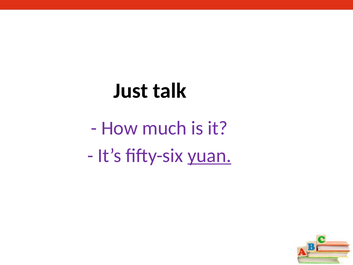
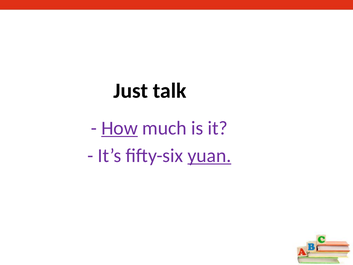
How underline: none -> present
